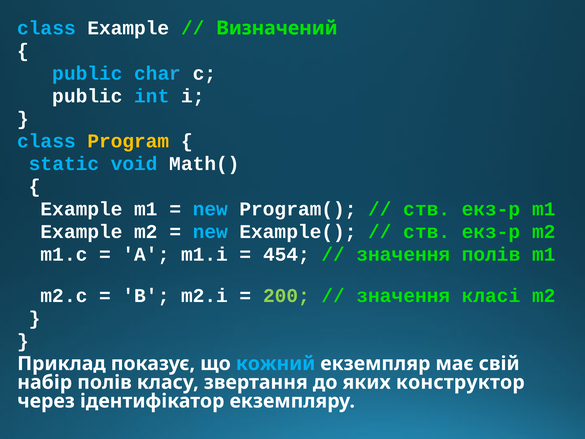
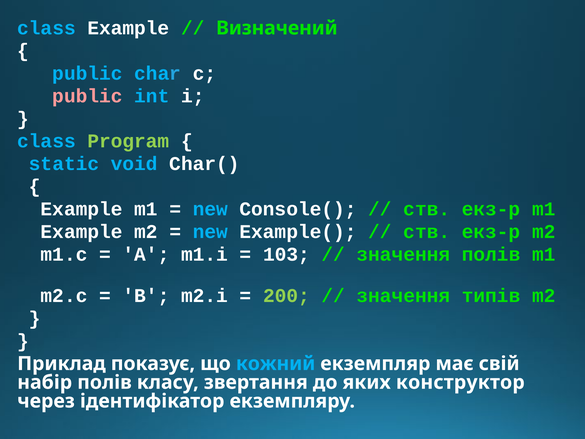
public at (87, 96) colour: white -> pink
Program colour: yellow -> light green
Math(: Math( -> Char(
Program(: Program( -> Console(
454: 454 -> 103
класі: класі -> типів
